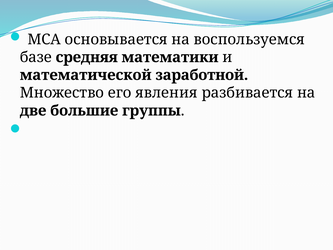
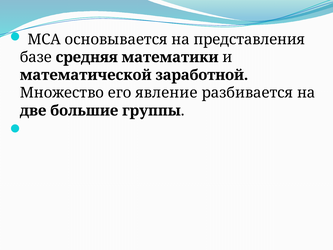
воспользуемся: воспользуемся -> представления
явления: явления -> явление
